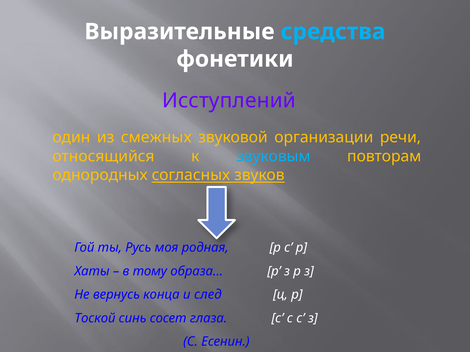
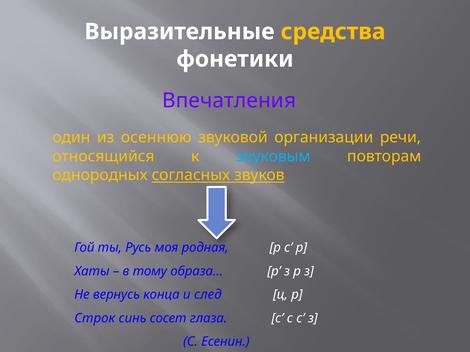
средства colour: light blue -> yellow
Исступлений: Исступлений -> Впечатления
смежных: смежных -> осеннюю
Тоской: Тоской -> Строк
